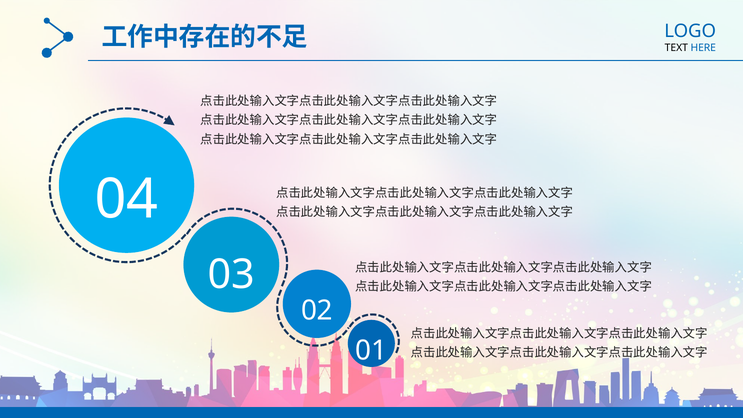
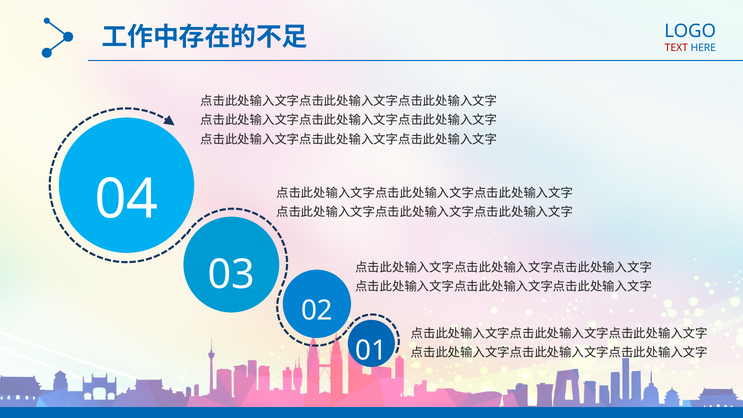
TEXT colour: black -> red
